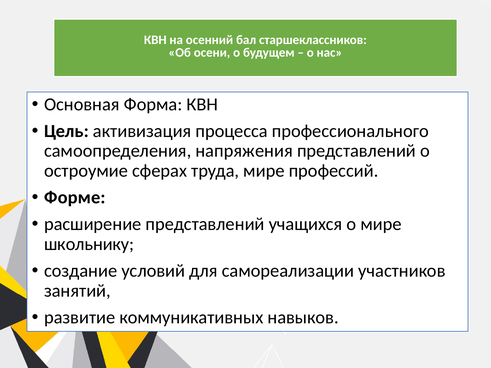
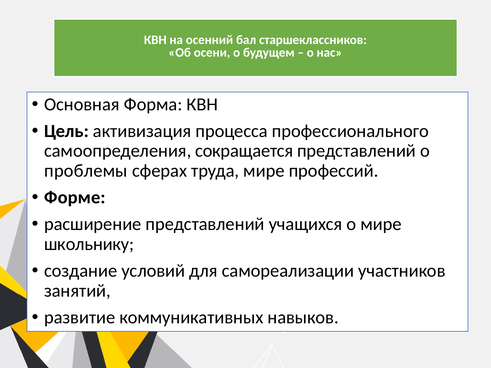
напряжения: напряжения -> сокращается
остроумие: остроумие -> проблемы
